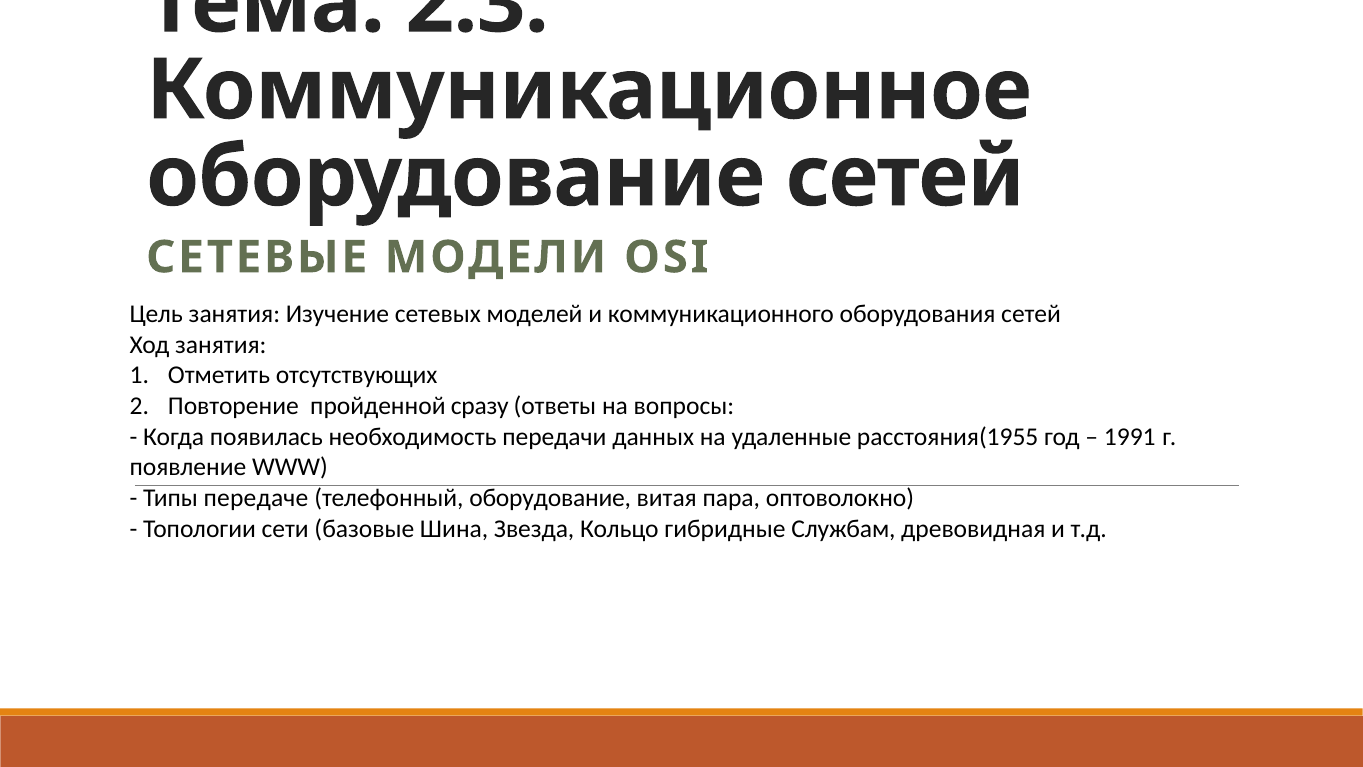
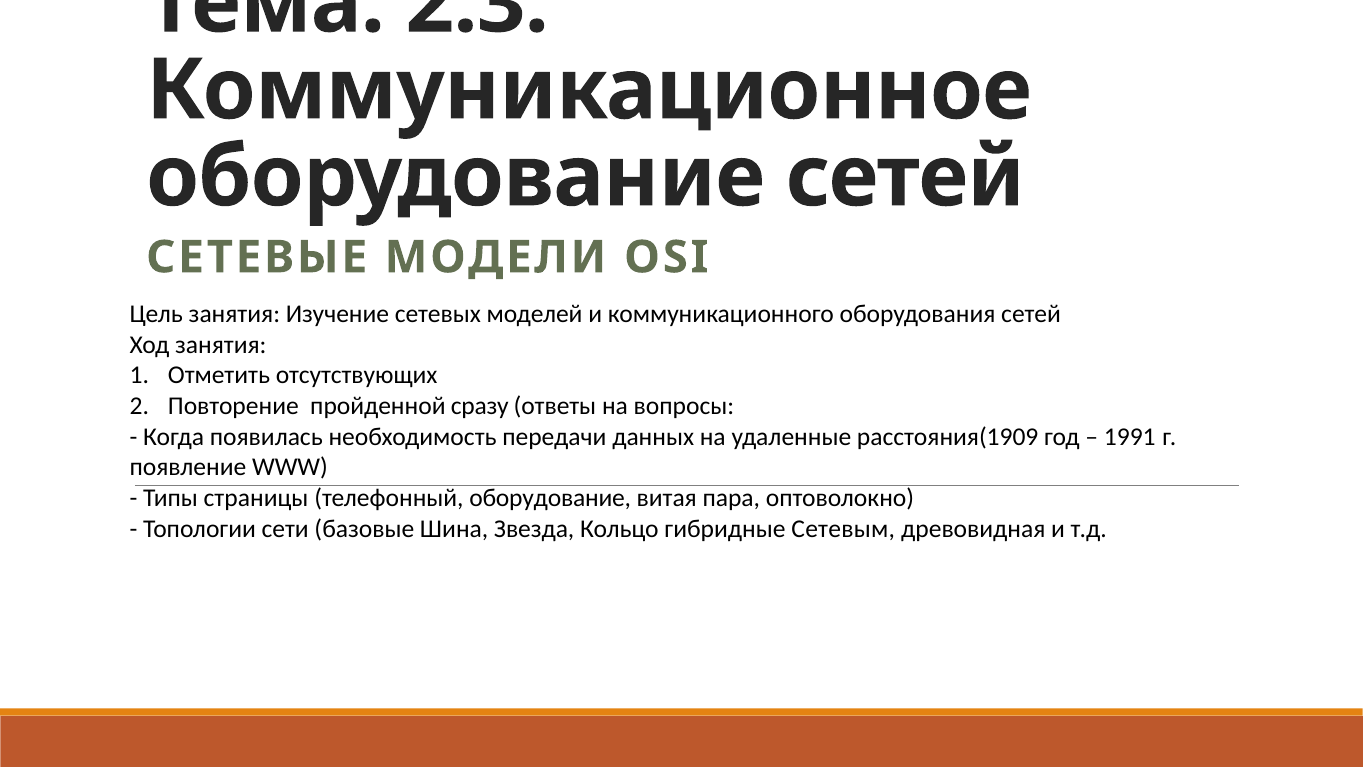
расстояния(1955: расстояния(1955 -> расстояния(1909
передаче: передаче -> страницы
Службам: Службам -> Сетевым
